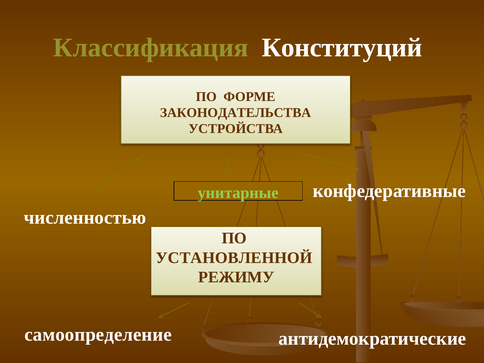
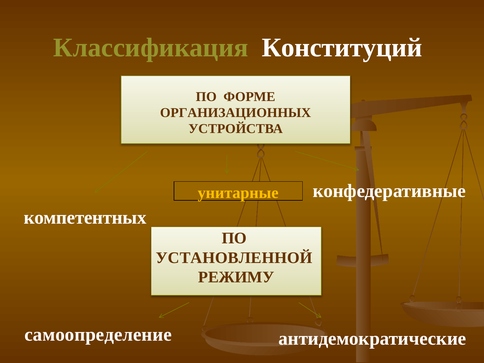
ЗАКОНОДАТЕЛЬСТВА: ЗАКОНОДАТЕЛЬСТВА -> ОРГАНИЗАЦИОННЫХ
унитарные colour: light green -> yellow
численностью: численностью -> компетентных
